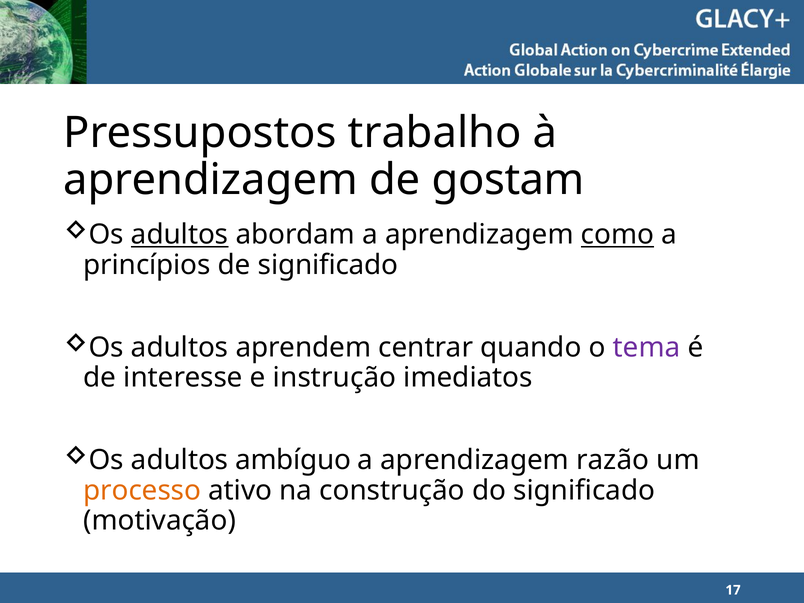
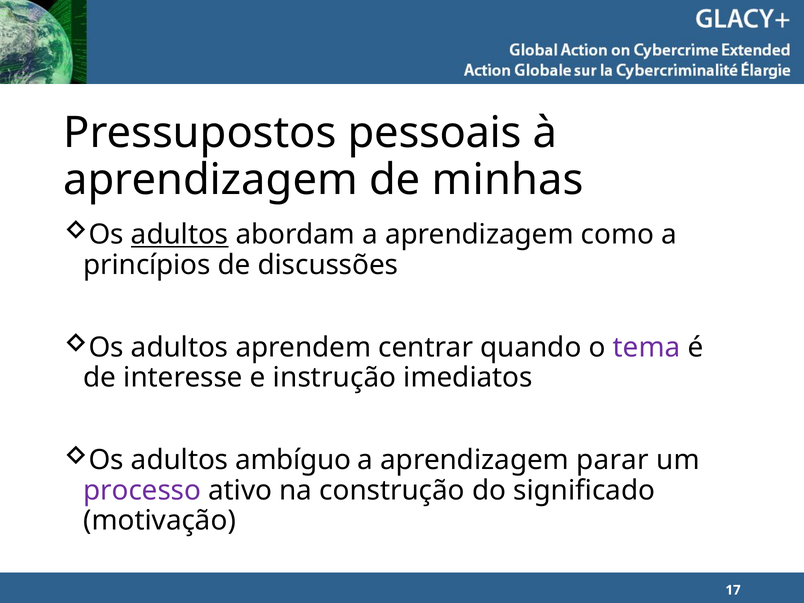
trabalho: trabalho -> pessoais
gostam: gostam -> minhas
como underline: present -> none
de significado: significado -> discussões
razão: razão -> parar
processo colour: orange -> purple
